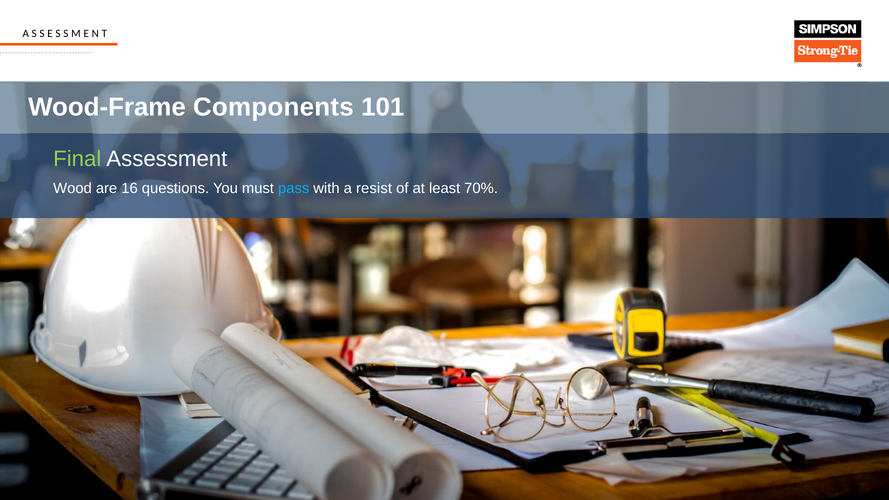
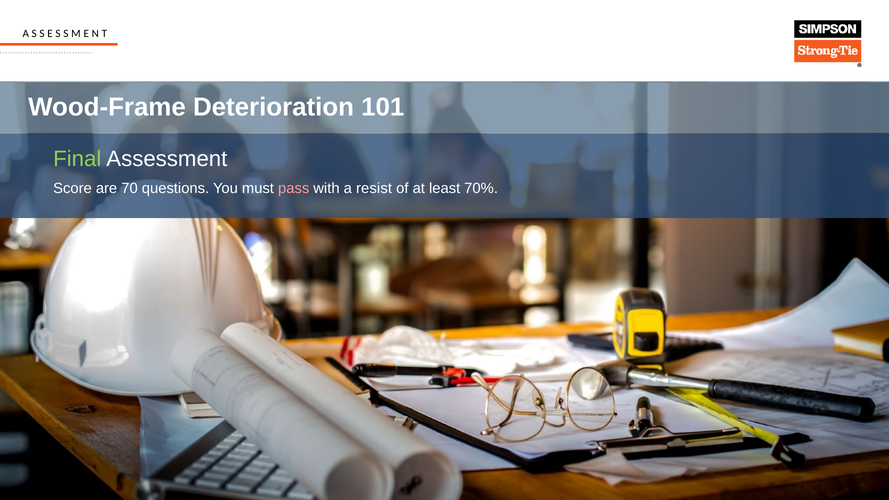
Components: Components -> Deterioration
Wood: Wood -> Score
16: 16 -> 70
pass colour: light blue -> pink
